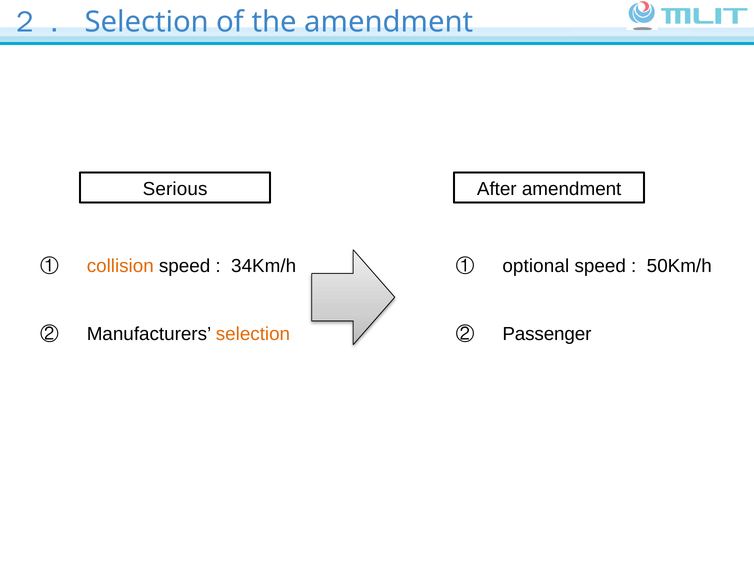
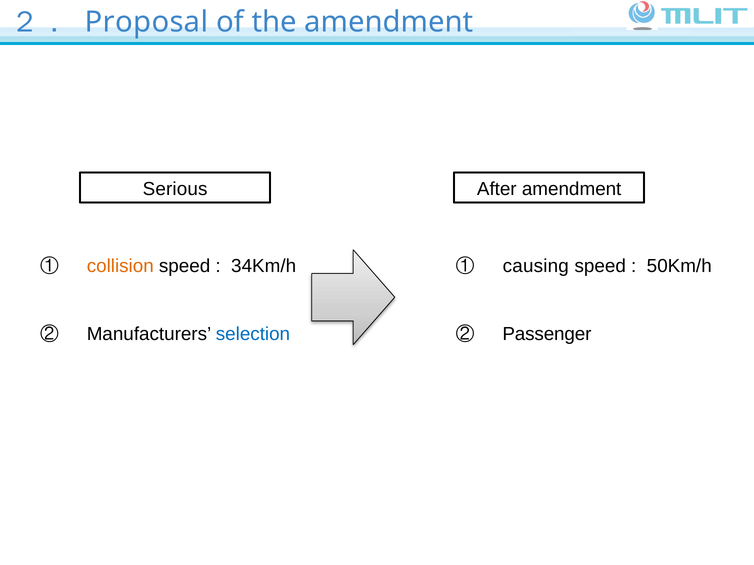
２． Selection: Selection -> Proposal
optional: optional -> causing
selection at (253, 334) colour: orange -> blue
